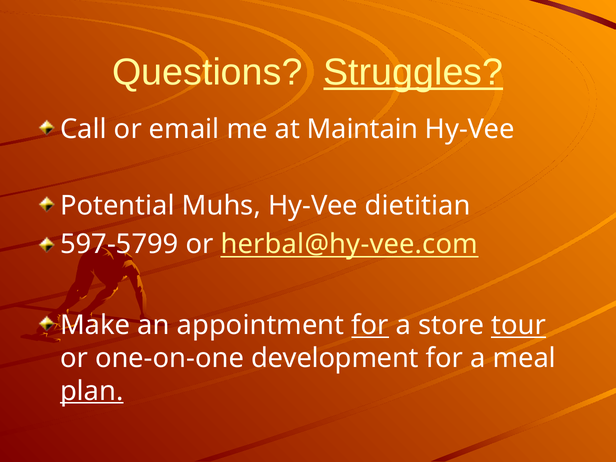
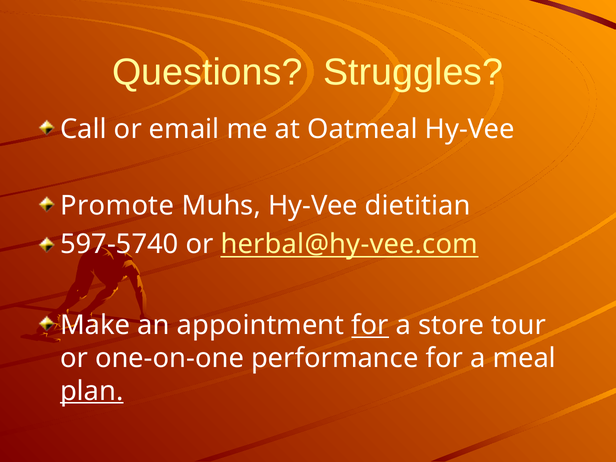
Struggles underline: present -> none
Maintain: Maintain -> Oatmeal
Potential: Potential -> Promote
597-5799: 597-5799 -> 597-5740
tour underline: present -> none
development: development -> performance
